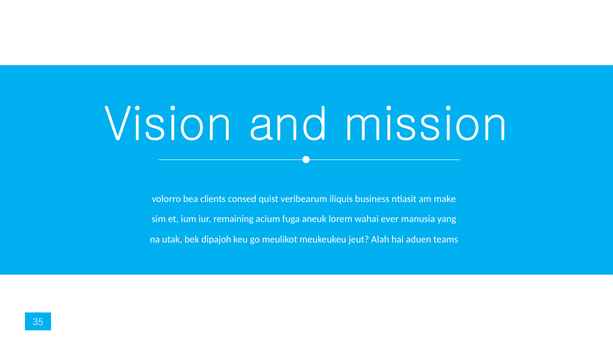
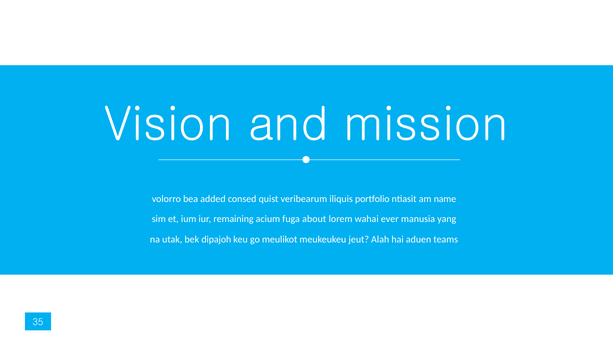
clients: clients -> added
business: business -> portfolio
make: make -> name
aneuk: aneuk -> about
